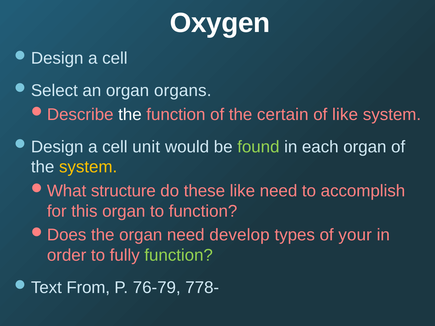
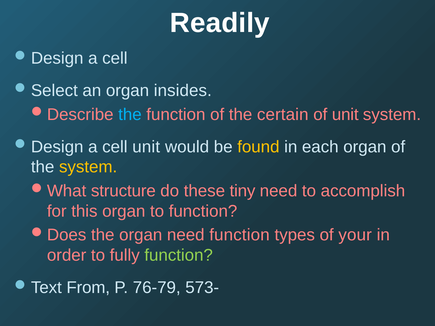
Oxygen: Oxygen -> Readily
organs: organs -> insides
the at (130, 115) colour: white -> light blue
of like: like -> unit
found colour: light green -> yellow
these like: like -> tiny
need develop: develop -> function
778-: 778- -> 573-
